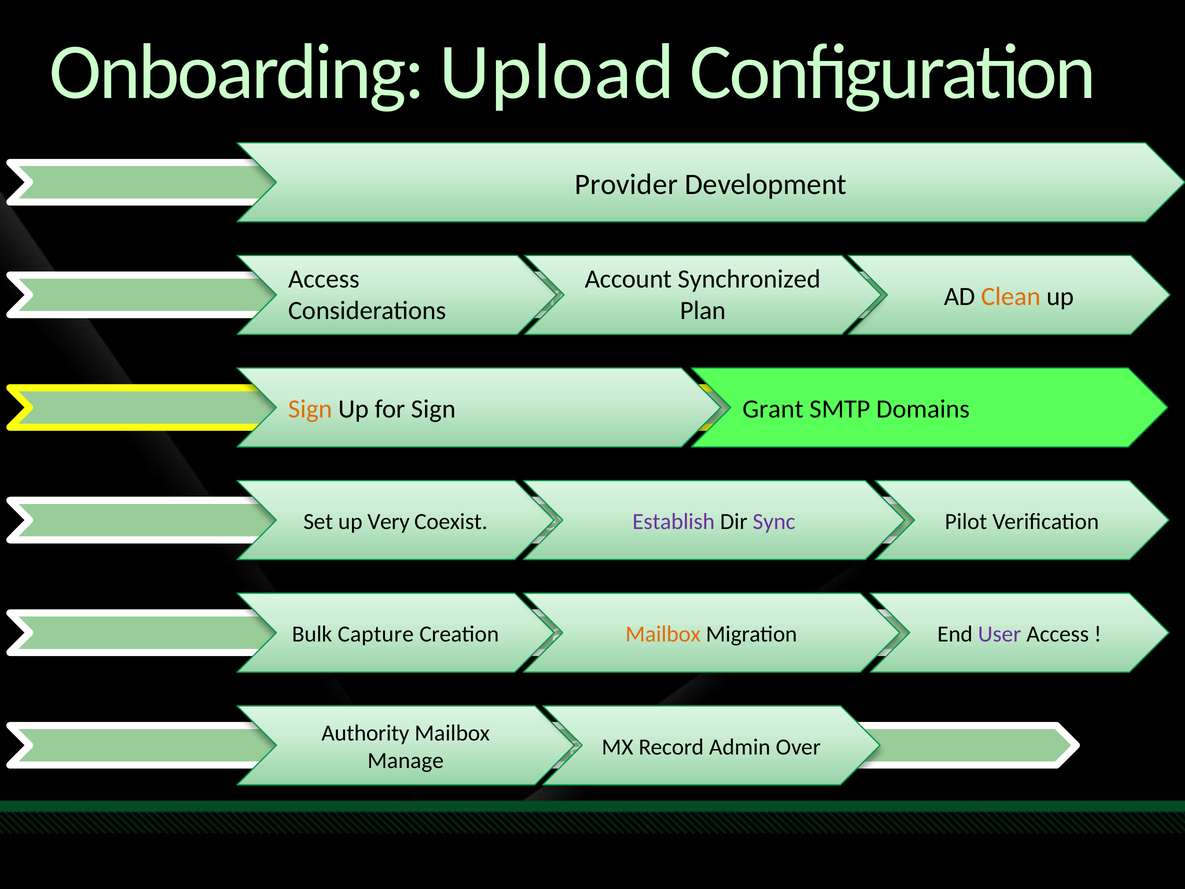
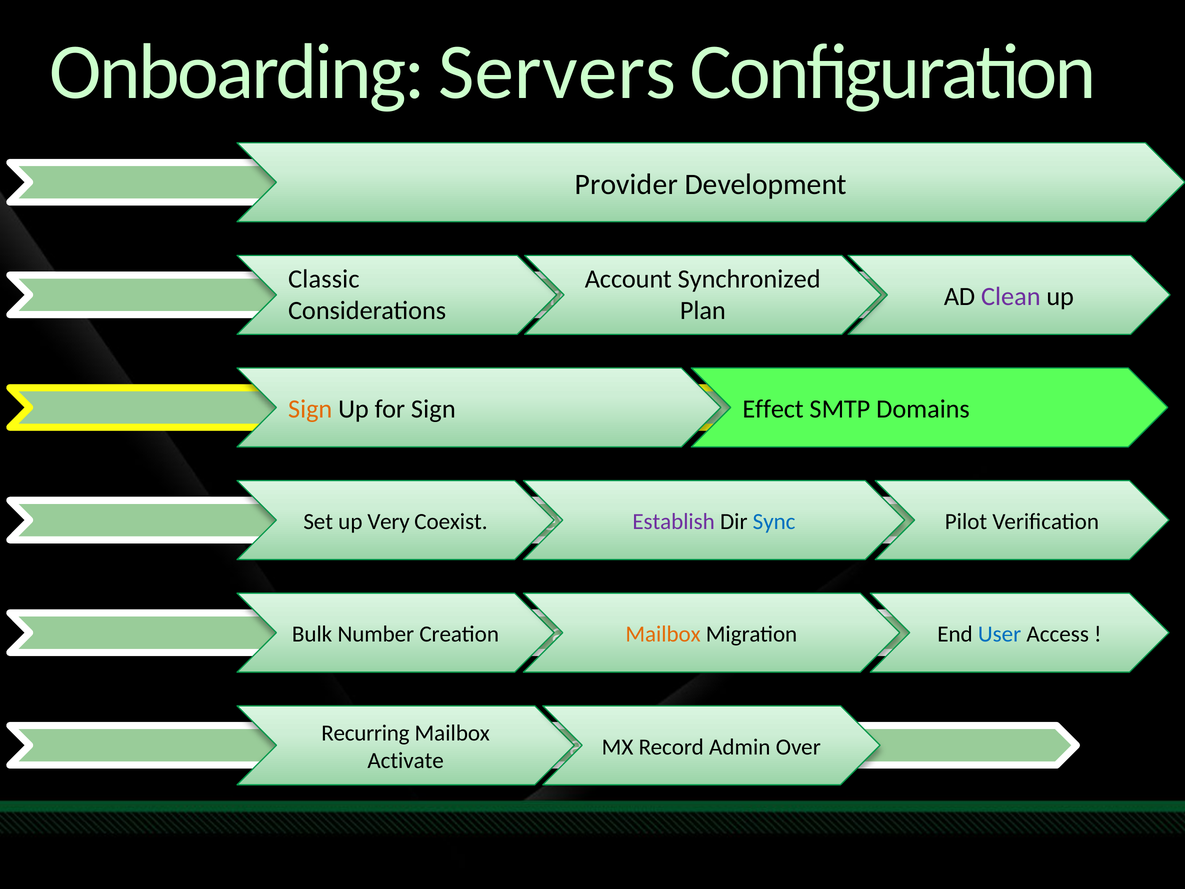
Upload: Upload -> Servers
Access at (324, 279): Access -> Classic
Clean colour: orange -> purple
Grant: Grant -> Effect
Sync colour: purple -> blue
Capture: Capture -> Number
User colour: purple -> blue
Authority: Authority -> Recurring
Manage: Manage -> Activate
